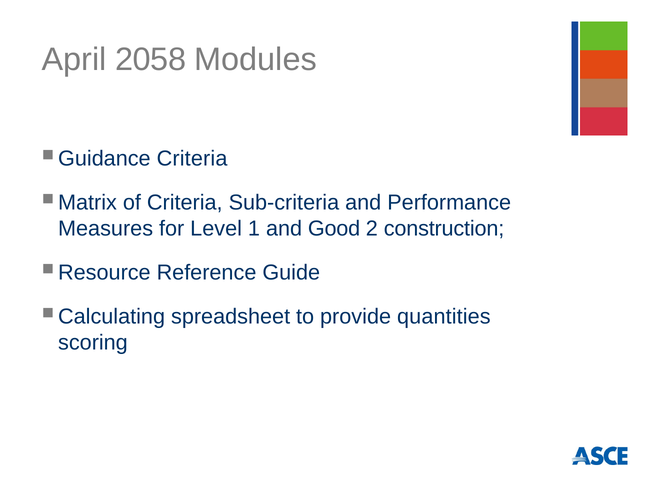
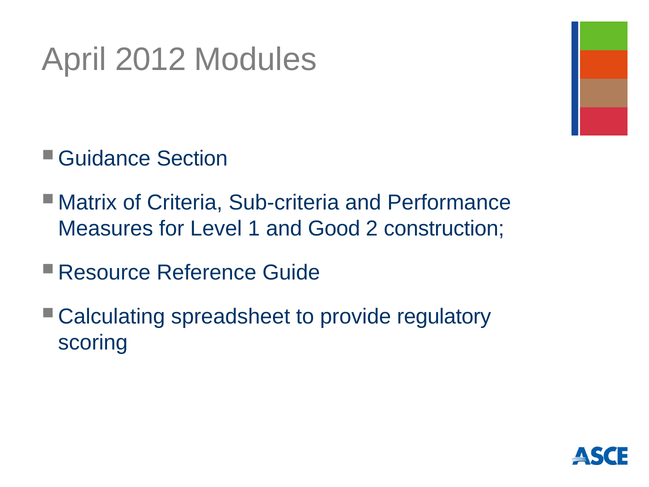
2058: 2058 -> 2012
Criteria at (192, 158): Criteria -> Section
quantities: quantities -> regulatory
